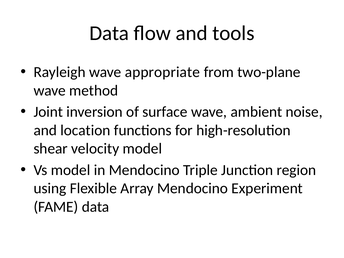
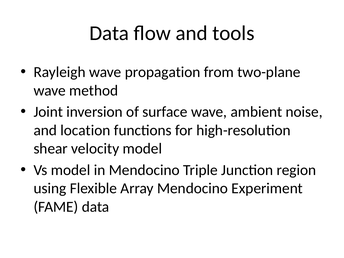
appropriate: appropriate -> propagation
